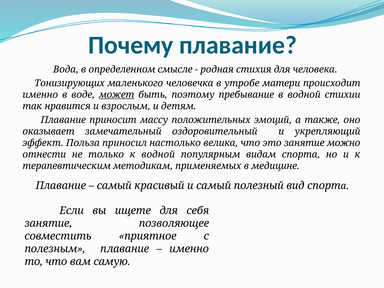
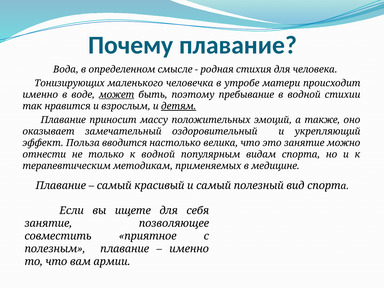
детям underline: none -> present
приносил: приносил -> вводится
самую: самую -> армии
